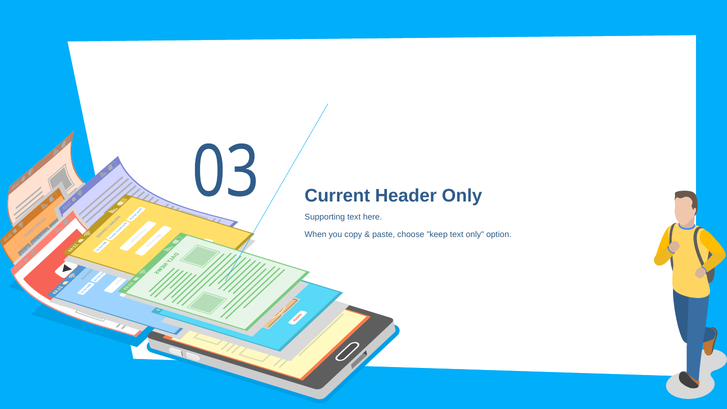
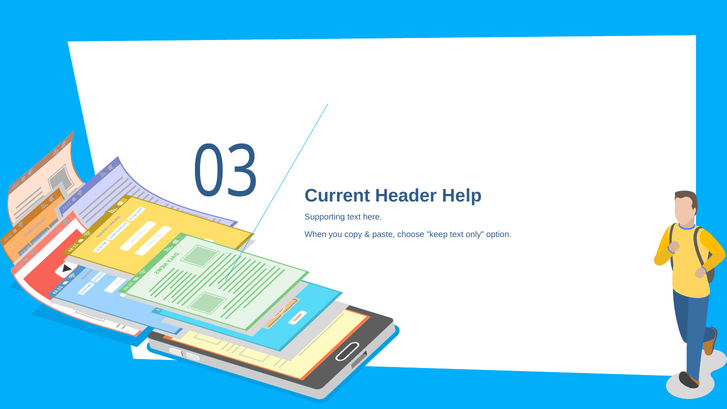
Header Only: Only -> Help
